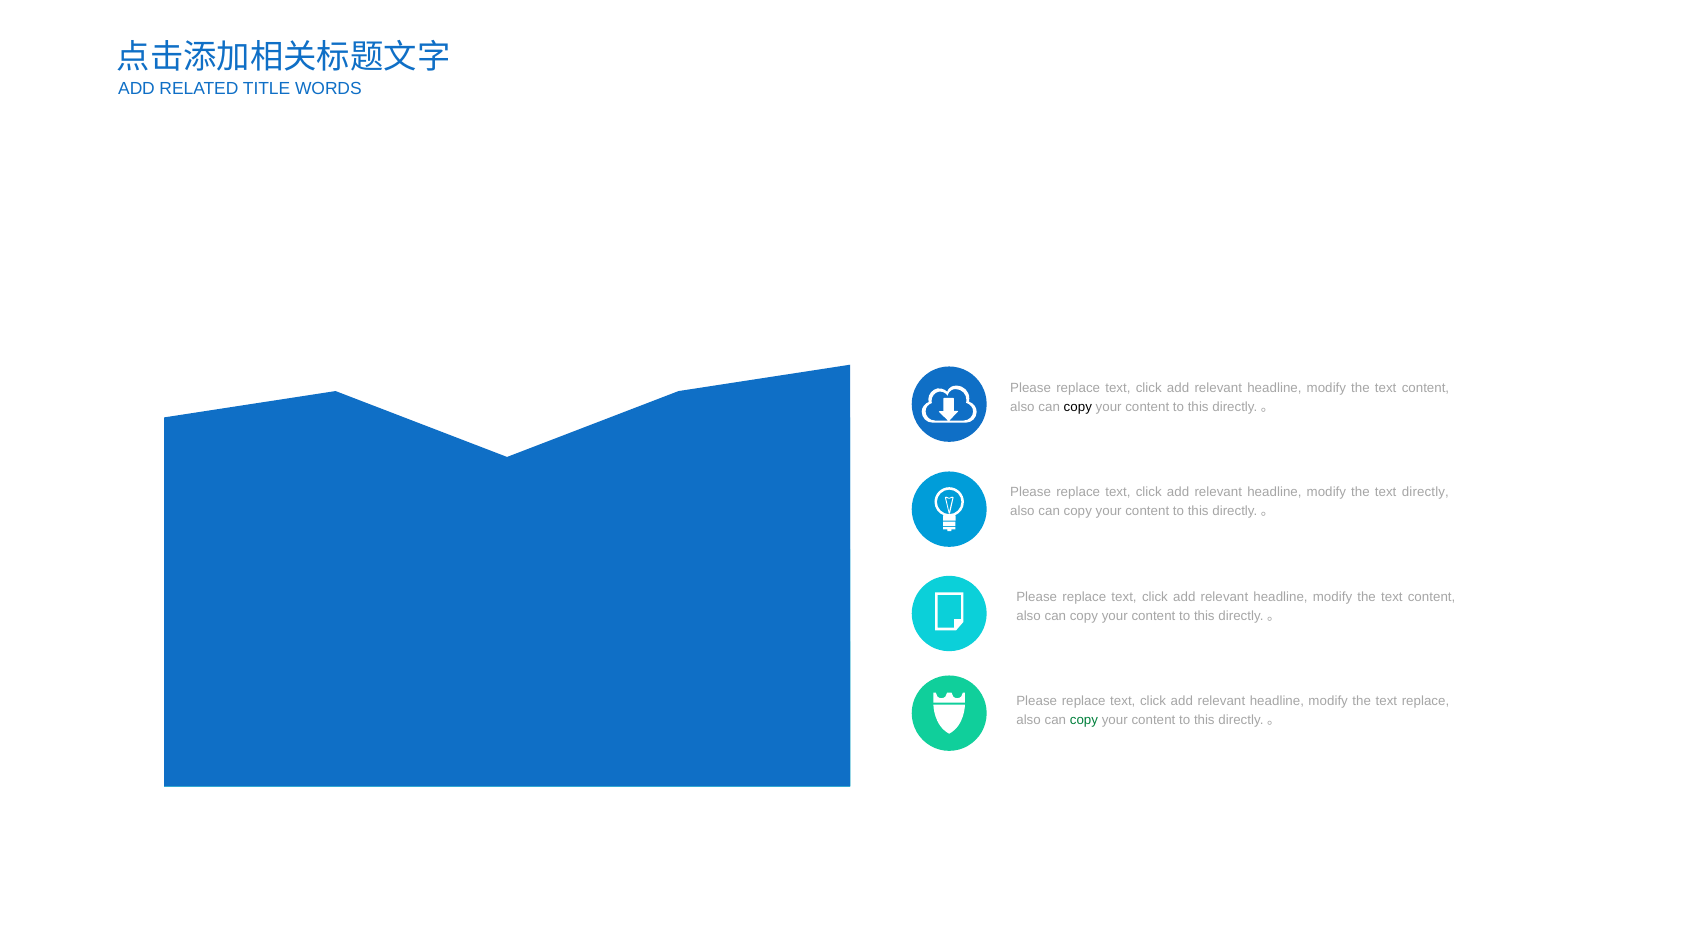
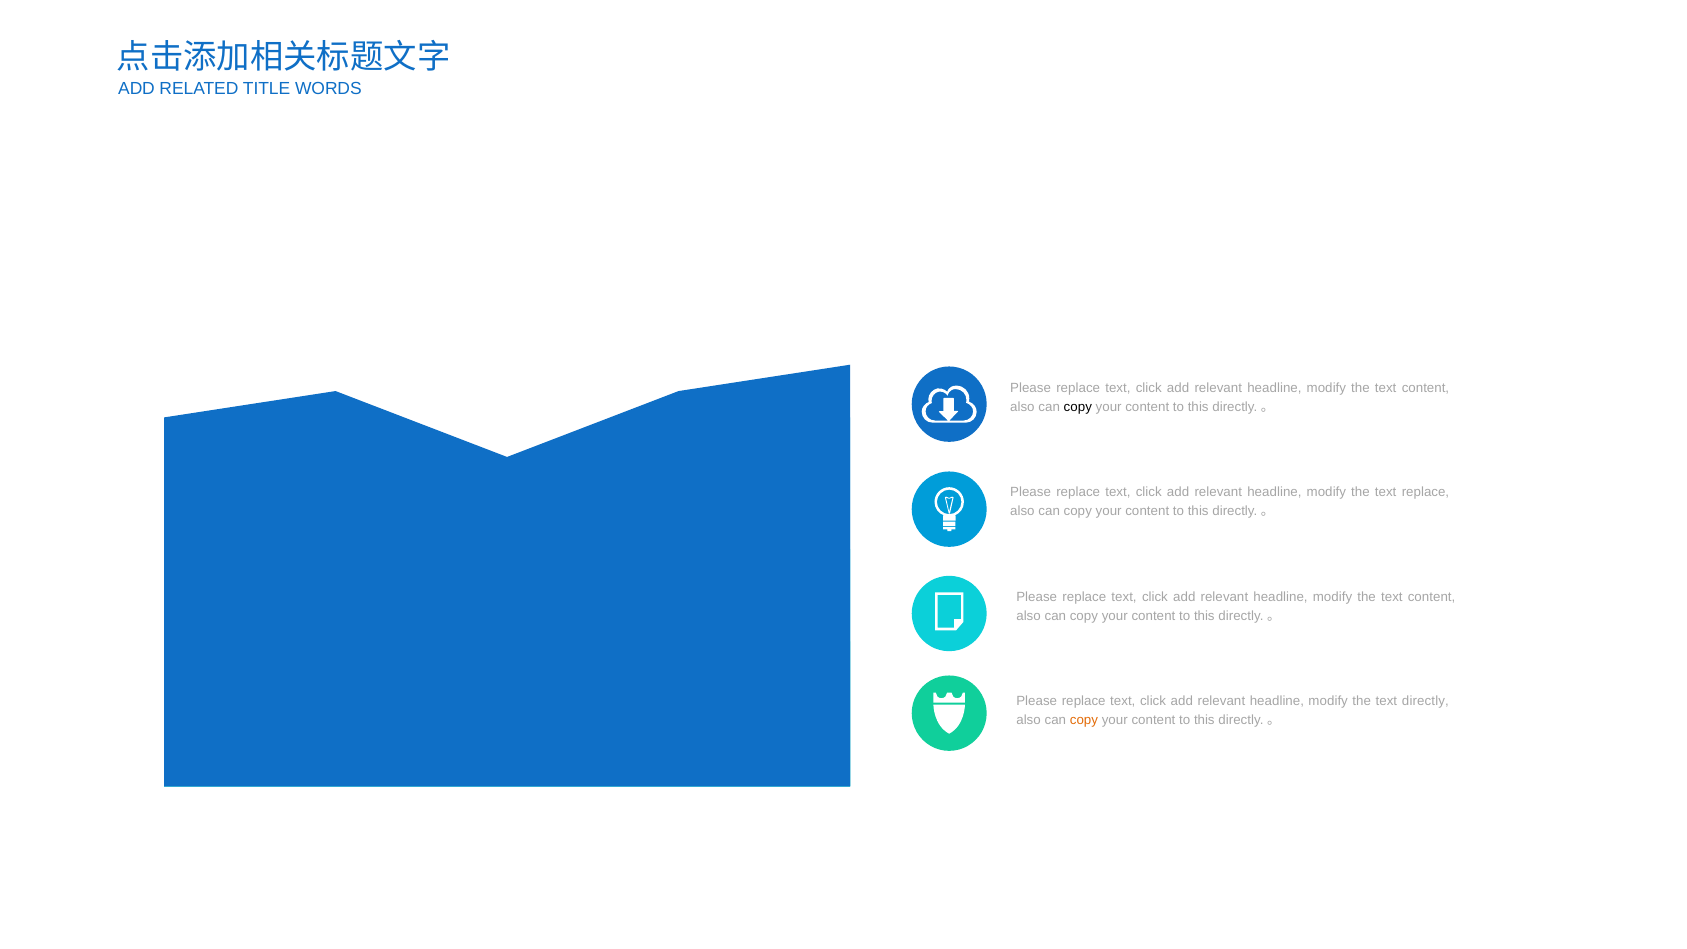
text directly: directly -> replace
text replace: replace -> directly
copy at (1084, 720) colour: green -> orange
